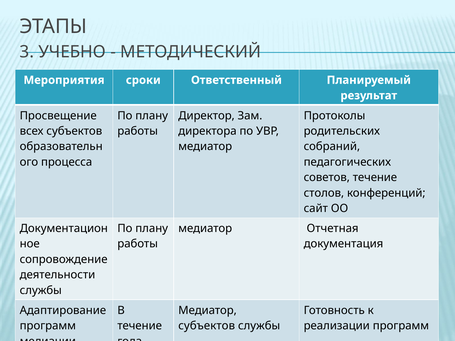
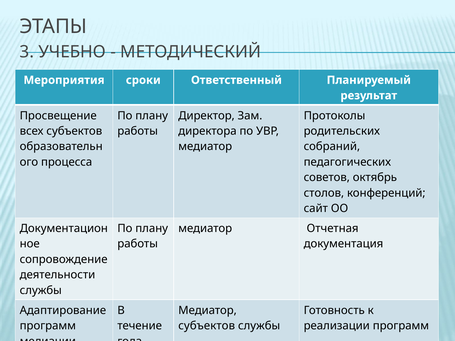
советов течение: течение -> октябрь
